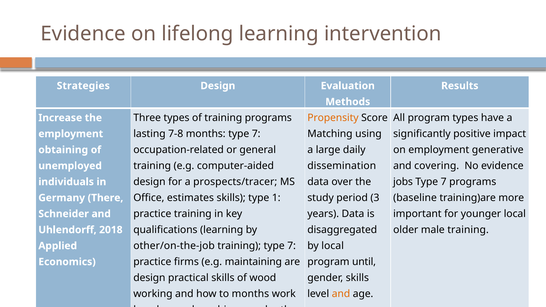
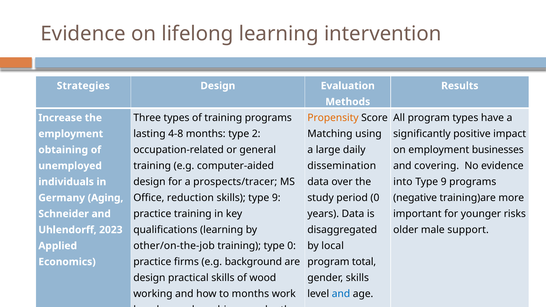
7-8: 7-8 -> 4-8
months type 7: 7 -> 2
generative: generative -> businesses
jobs: jobs -> into
7 at (444, 182): 7 -> 9
estimates: estimates -> reduction
skills type 1: 1 -> 9
period 3: 3 -> 0
baseline: baseline -> negative
There: There -> Aging
younger local: local -> risks
male training: training -> support
2018: 2018 -> 2023
training type 7: 7 -> 0
maintaining: maintaining -> background
until: until -> total
and at (341, 294) colour: orange -> blue
